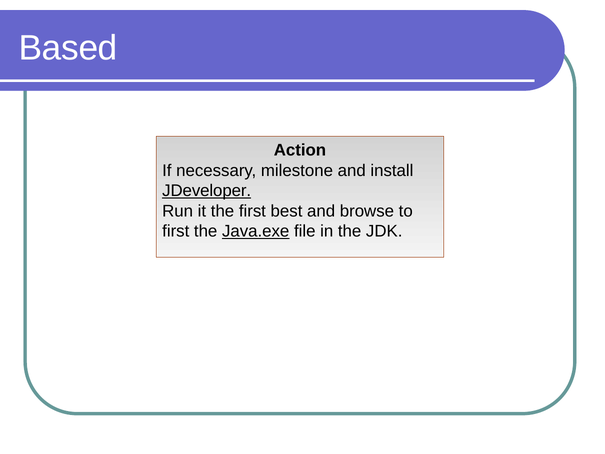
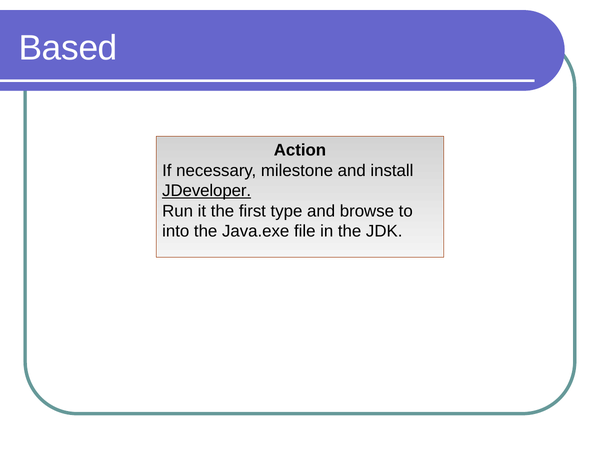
best: best -> type
first at (176, 231): first -> into
Java.exe underline: present -> none
